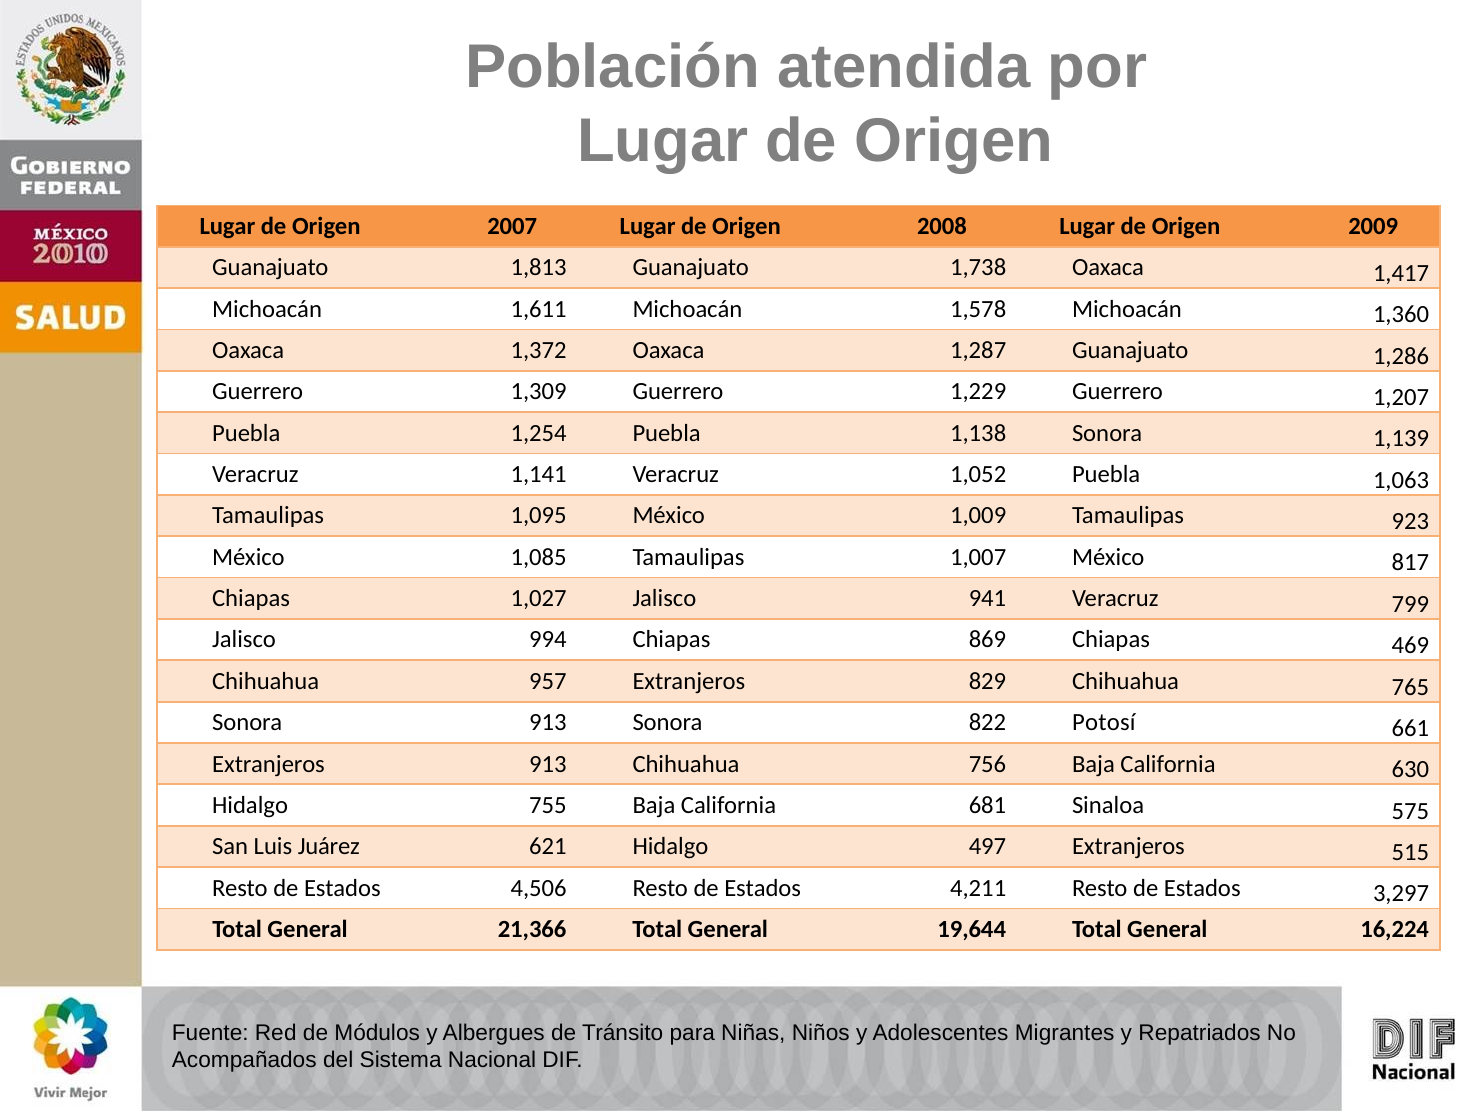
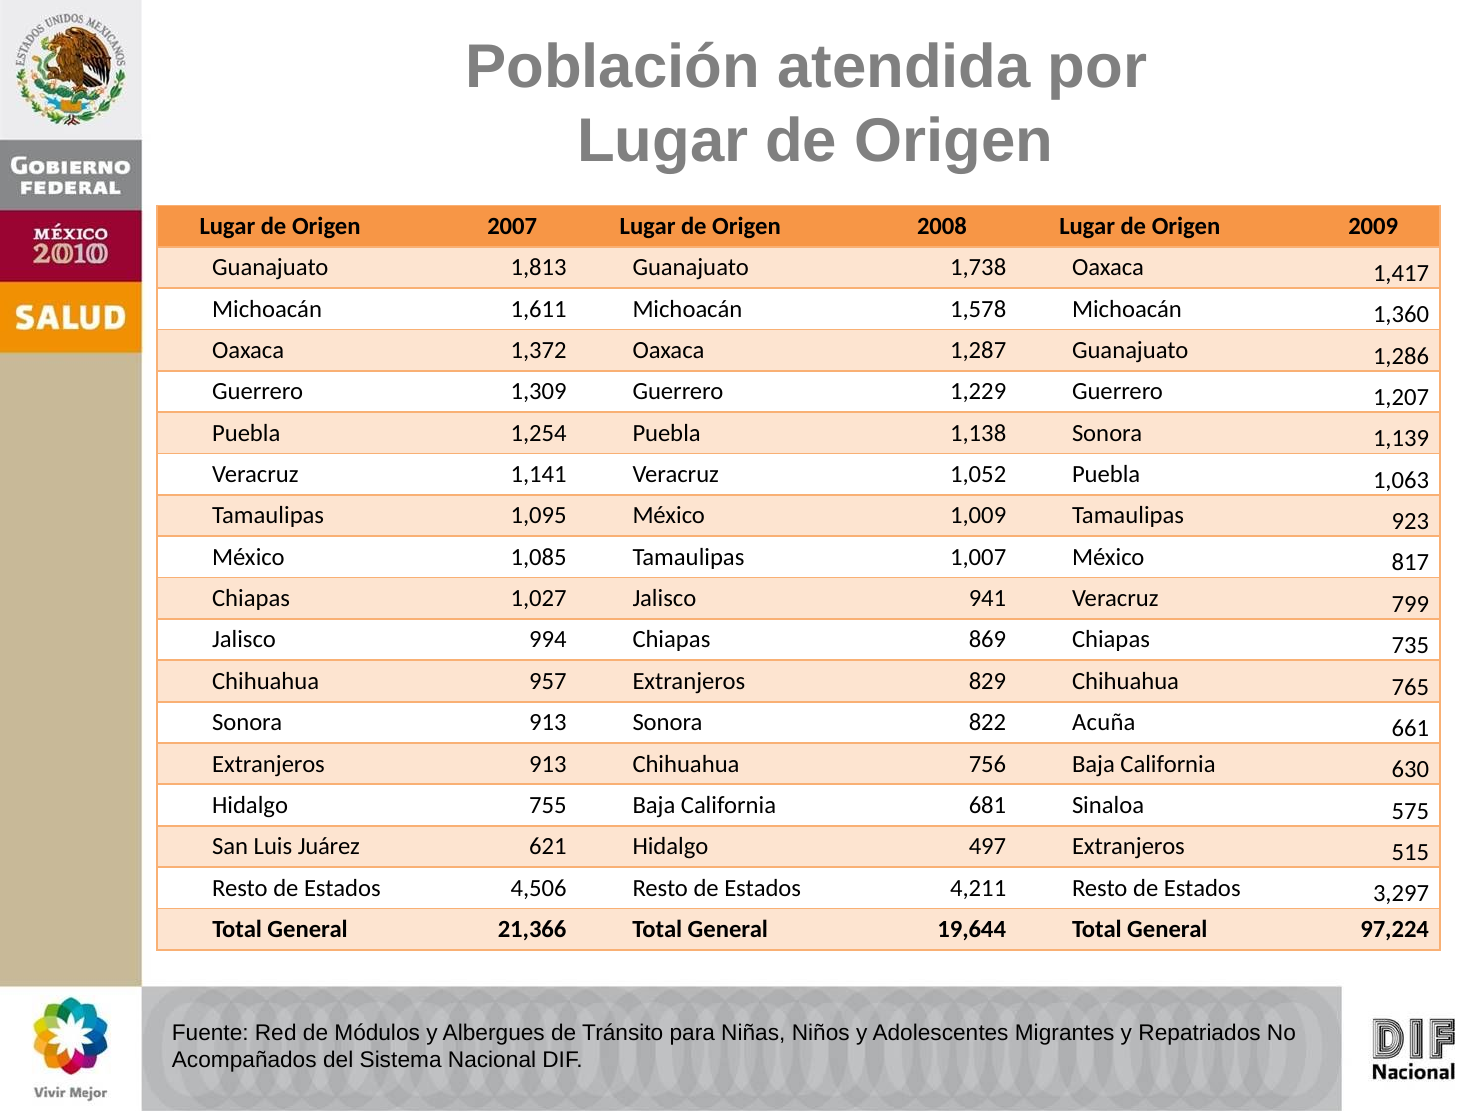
469: 469 -> 735
Potosí: Potosí -> Acuña
16,224: 16,224 -> 97,224
